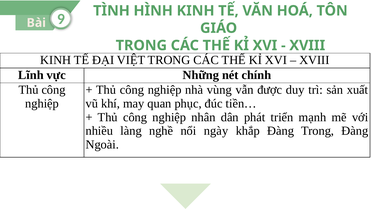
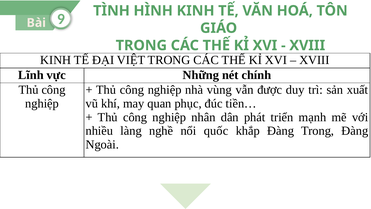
ngày: ngày -> quốc
